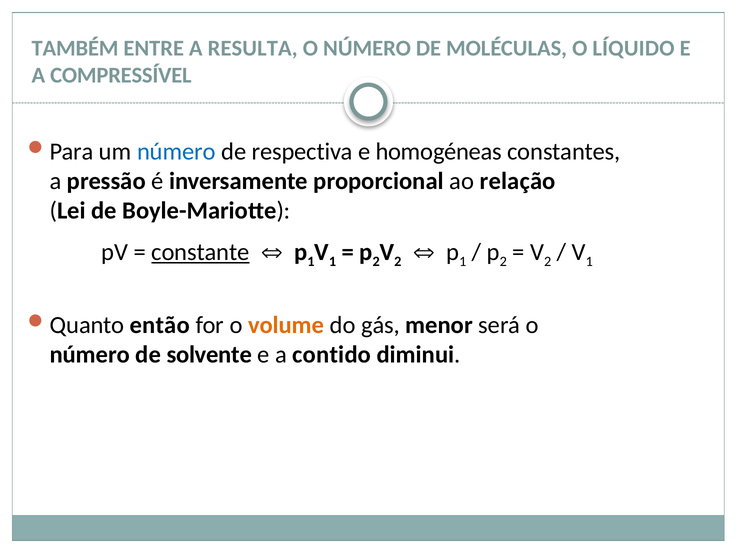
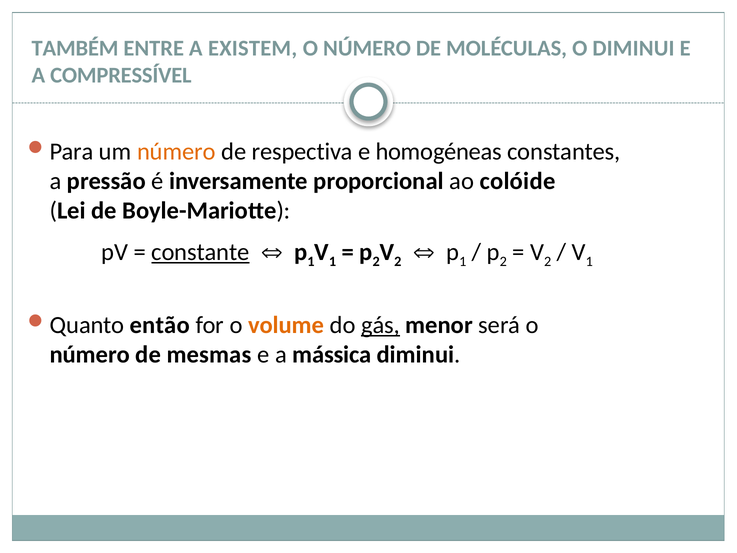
RESULTA: RESULTA -> EXISTEM
O LÍQUIDO: LÍQUIDO -> DIMINUI
número at (176, 151) colour: blue -> orange
relação: relação -> colóide
gás underline: none -> present
solvente: solvente -> mesmas
contido: contido -> mássica
